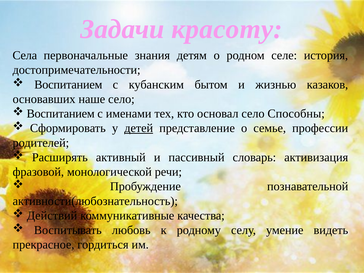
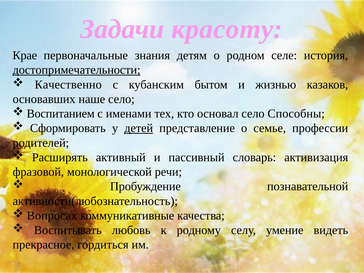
Села: Села -> Крае
достопримечательности underline: none -> present
Воспитанием at (68, 85): Воспитанием -> Качественно
Действий: Действий -> Вопросах
